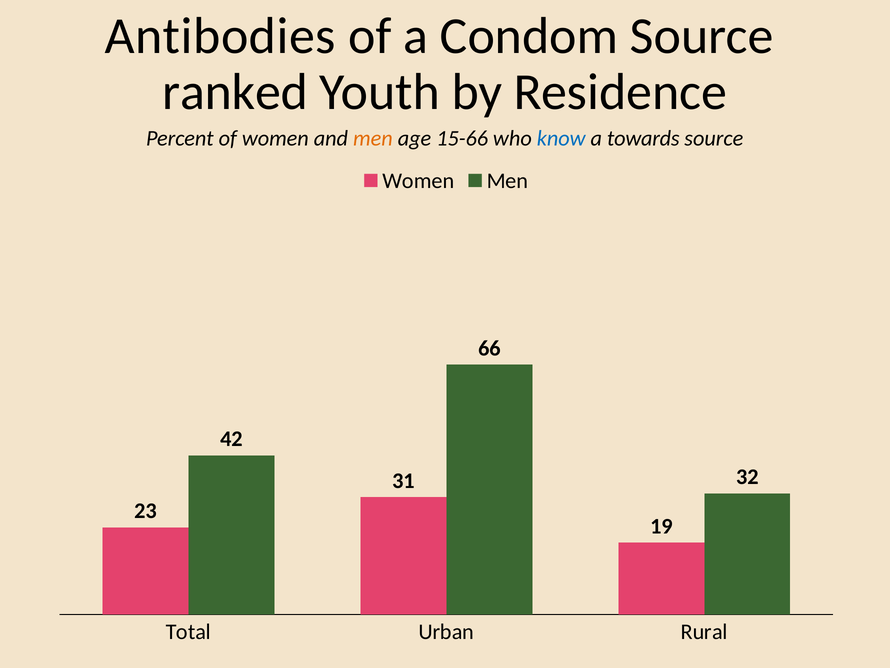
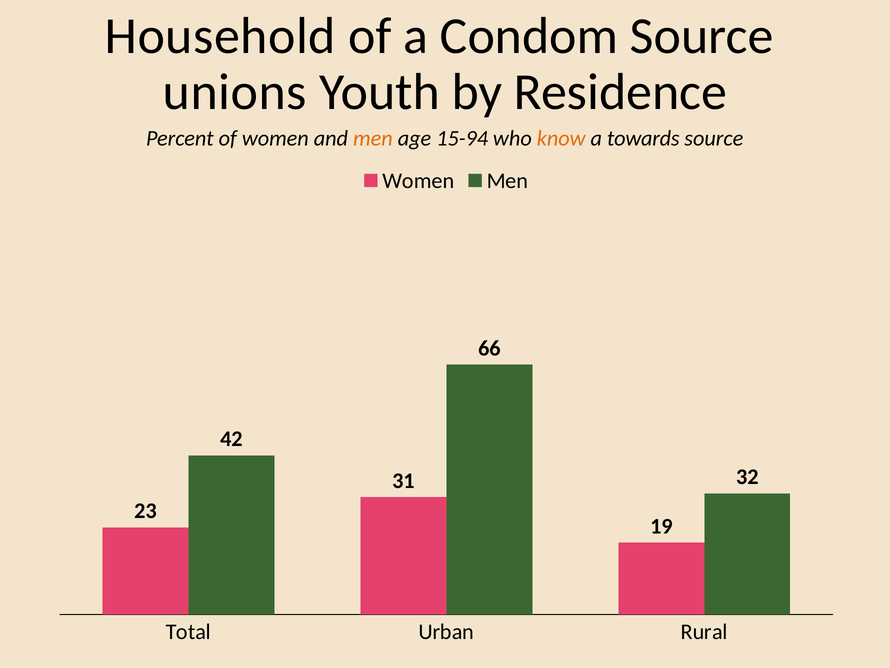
Antibodies: Antibodies -> Household
ranked: ranked -> unions
15-66: 15-66 -> 15-94
know colour: blue -> orange
